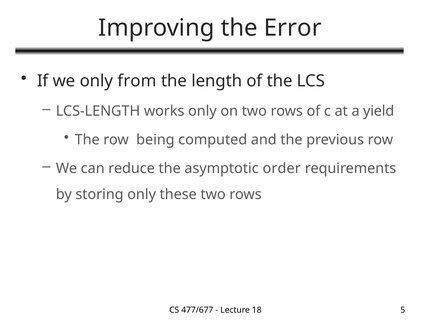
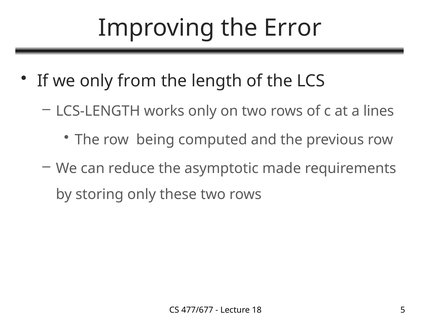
yield: yield -> lines
order: order -> made
